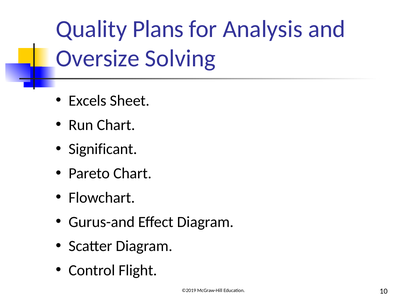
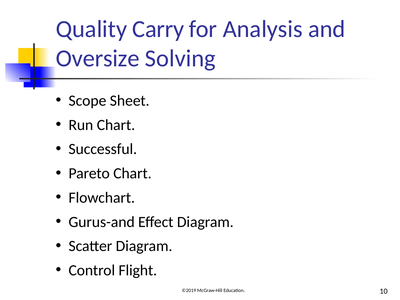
Plans: Plans -> Carry
Excels: Excels -> Scope
Significant: Significant -> Successful
